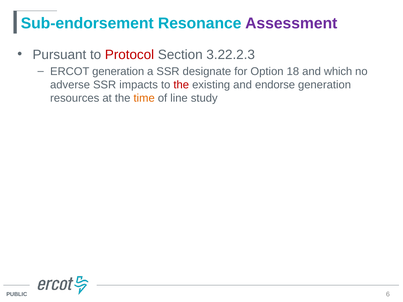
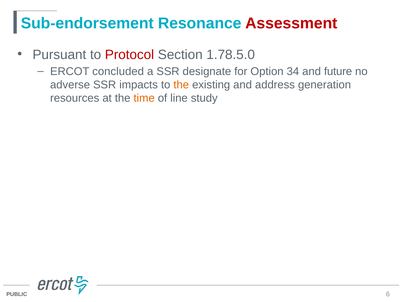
Assessment colour: purple -> red
3.22.2.3: 3.22.2.3 -> 1.78.5.0
ERCOT generation: generation -> concluded
18: 18 -> 34
which: which -> future
the at (181, 85) colour: red -> orange
endorse: endorse -> address
